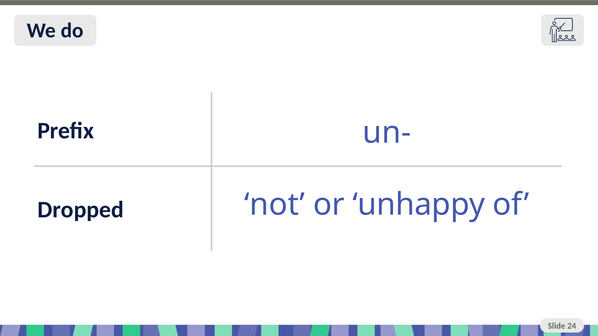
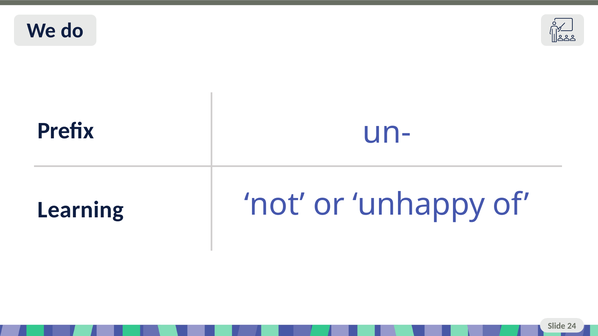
Dropped: Dropped -> Learning
